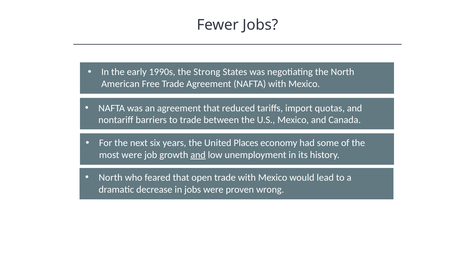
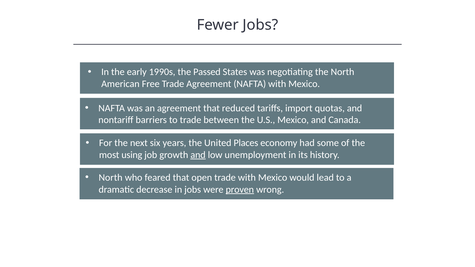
Strong: Strong -> Passed
most were: were -> using
proven underline: none -> present
